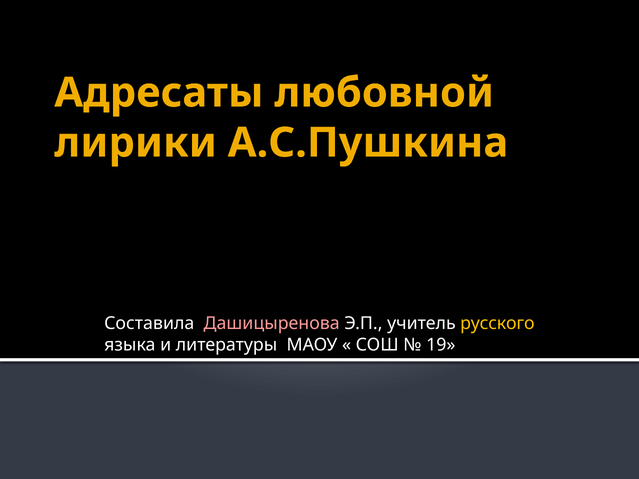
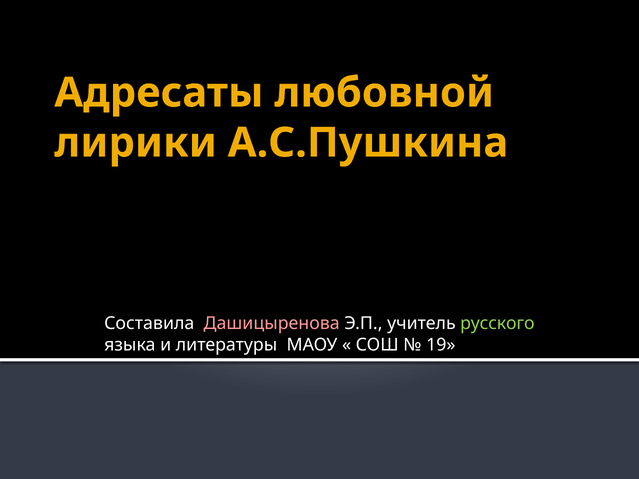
русского colour: yellow -> light green
